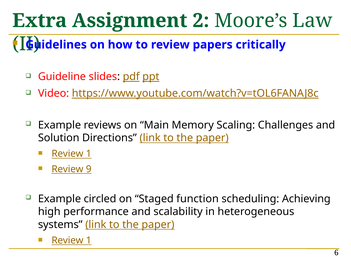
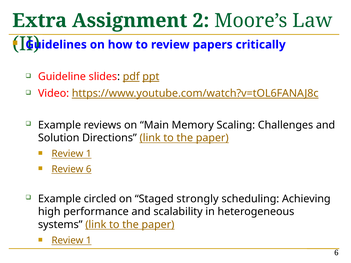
Review 9: 9 -> 6
function: function -> strongly
